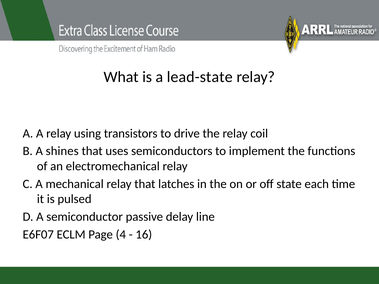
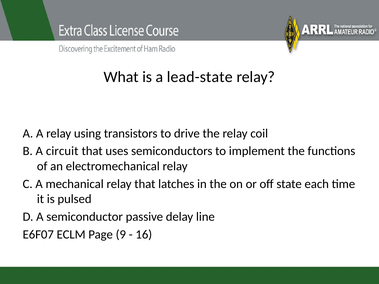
shines: shines -> circuit
4: 4 -> 9
